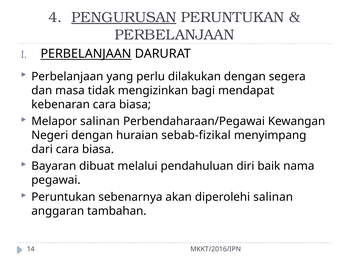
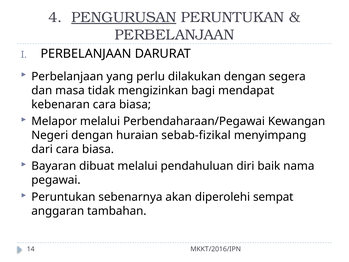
PERBELANJAAN at (86, 54) underline: present -> none
Melapor salinan: salinan -> melalui
diperolehi salinan: salinan -> sempat
